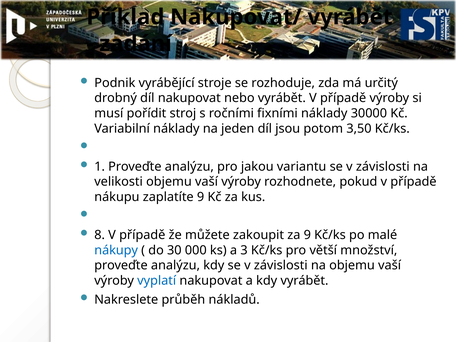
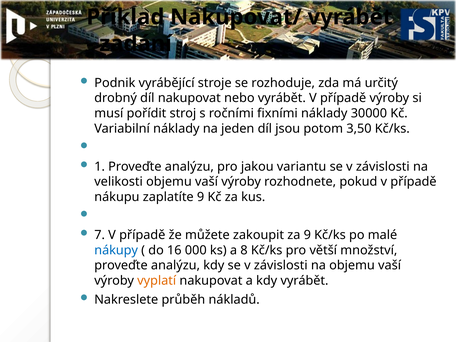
8: 8 -> 7
30: 30 -> 16
3: 3 -> 8
vyplatí colour: blue -> orange
